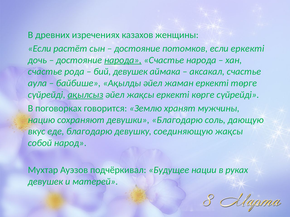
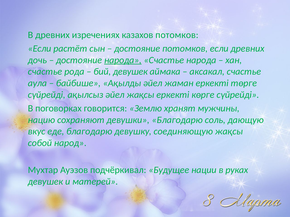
казахов женщины: женщины -> потомков
если еркекті: еркекті -> древних
ақылсыз underline: present -> none
